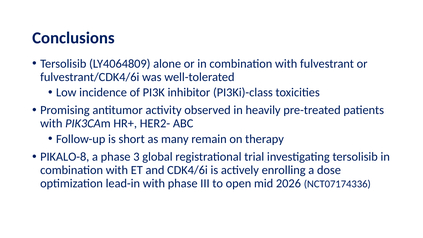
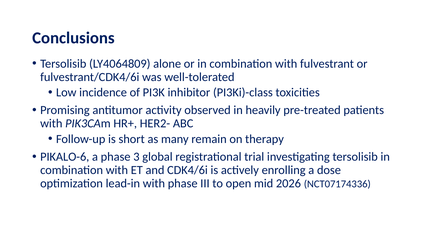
PIKALO-8: PIKALO-8 -> PIKALO-6
